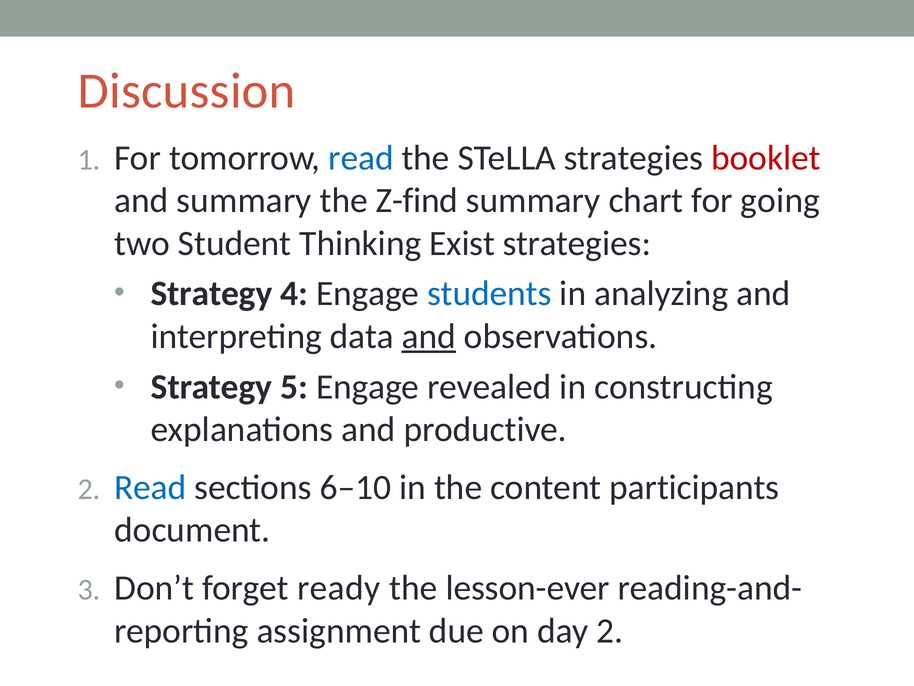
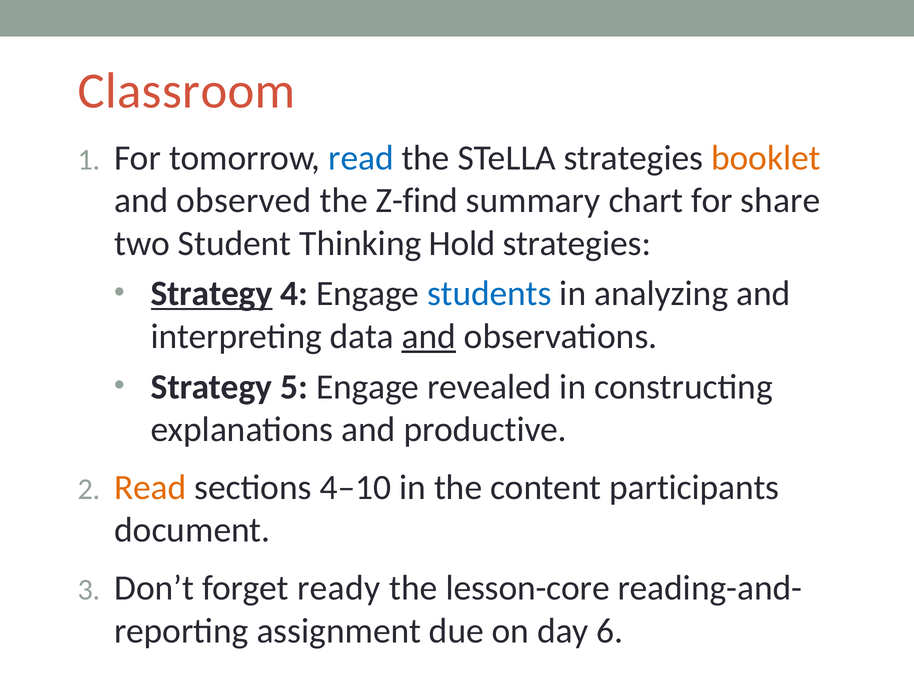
Discussion: Discussion -> Classroom
booklet colour: red -> orange
and summary: summary -> observed
going: going -> share
Exist: Exist -> Hold
Strategy at (212, 294) underline: none -> present
Read at (150, 487) colour: blue -> orange
6–10: 6–10 -> 4–10
lesson-ever: lesson-ever -> lesson-core
day 2: 2 -> 6
